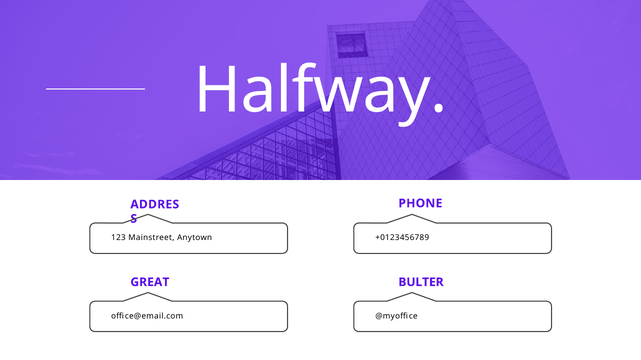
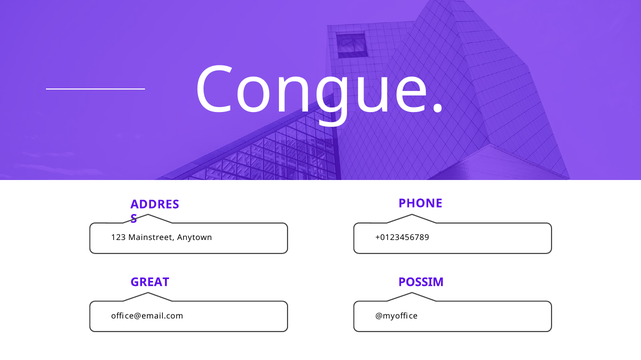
Halfway: Halfway -> Congue
BULTER: BULTER -> POSSIM
